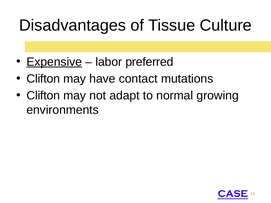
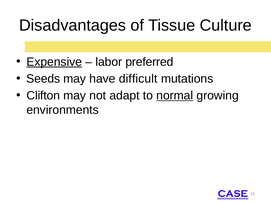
Clifton at (43, 79): Clifton -> Seeds
contact: contact -> difficult
normal underline: none -> present
